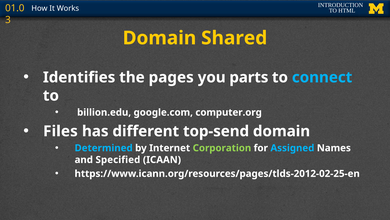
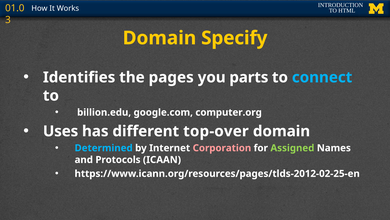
Shared: Shared -> Specify
Files: Files -> Uses
top-send: top-send -> top-over
Corporation colour: light green -> pink
Assigned colour: light blue -> light green
Specified: Specified -> Protocols
